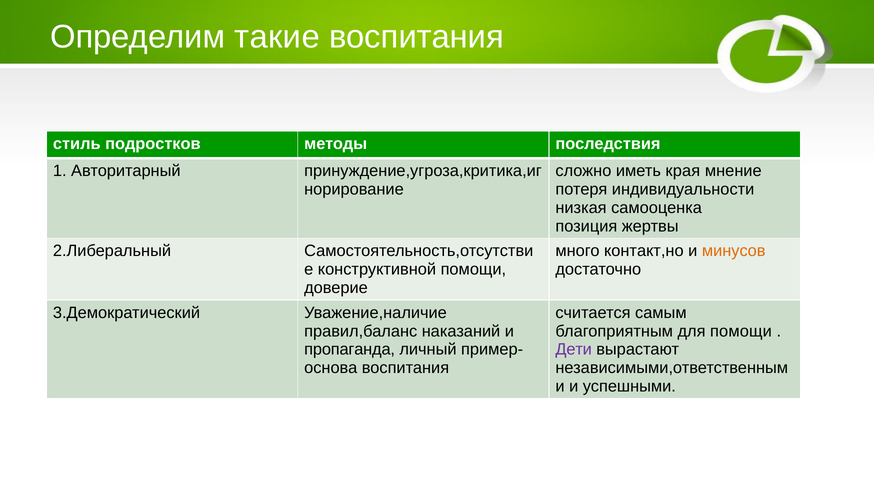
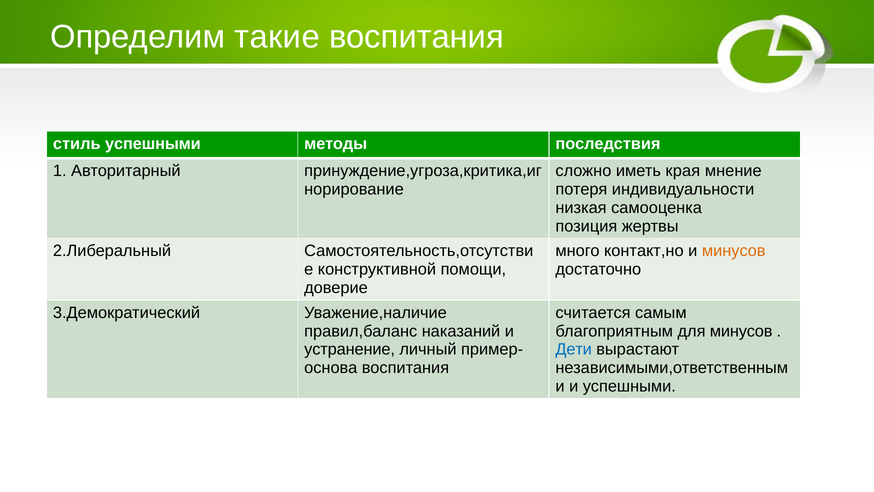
стиль подростков: подростков -> успешными
для помощи: помощи -> минусов
пропаганда: пропаганда -> устранение
Дети colour: purple -> blue
